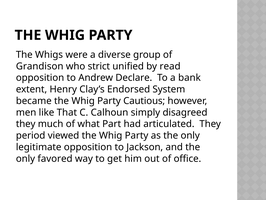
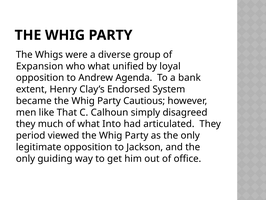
Grandison: Grandison -> Expansion
who strict: strict -> what
read: read -> loyal
Declare: Declare -> Agenda
Part: Part -> Into
favored: favored -> guiding
